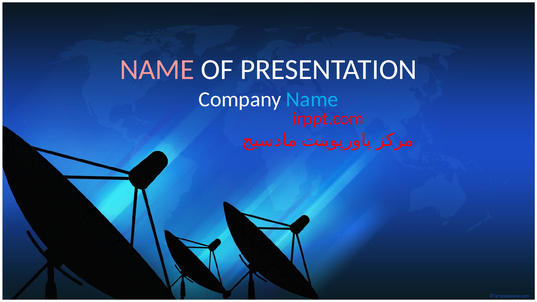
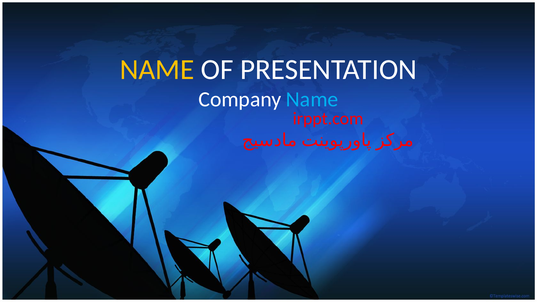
NAME at (157, 69) colour: pink -> yellow
